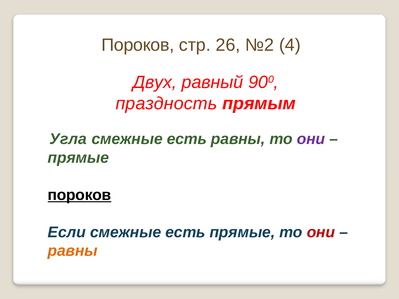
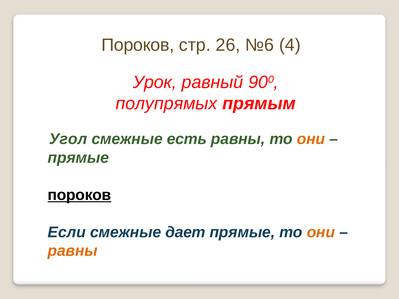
№2: №2 -> №6
Двух: Двух -> Урок
праздность: праздность -> полупрямых
Угла: Угла -> Угол
они at (311, 139) colour: purple -> orange
Если смежные есть: есть -> дает
они at (321, 232) colour: red -> orange
